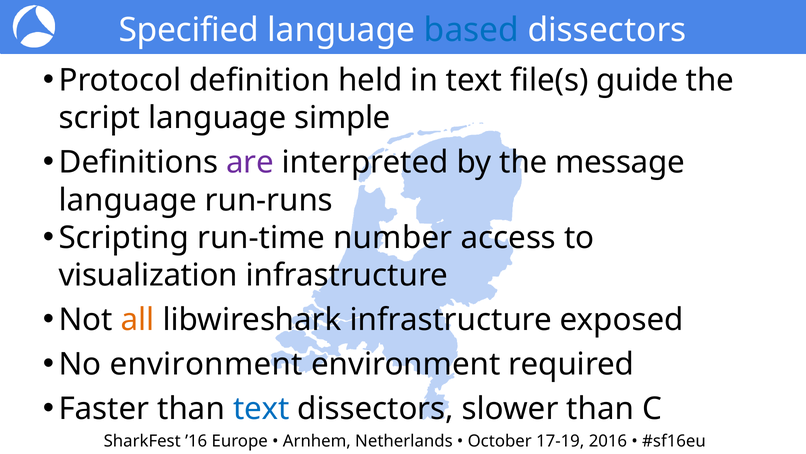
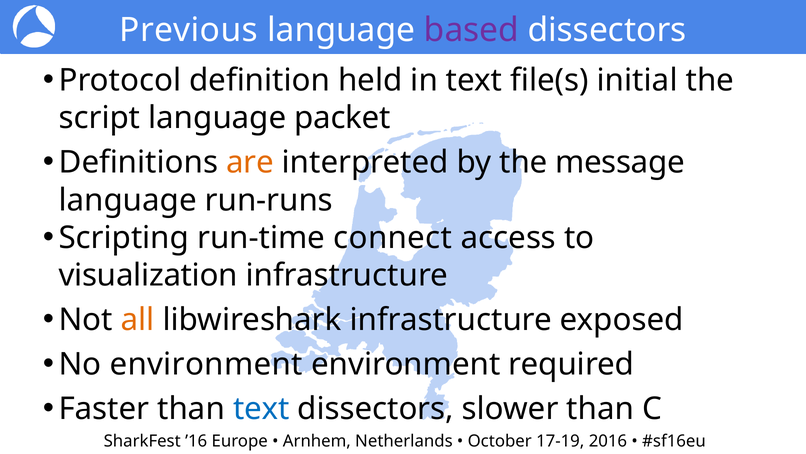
Specified: Specified -> Previous
based colour: blue -> purple
guide: guide -> initial
simple: simple -> packet
are colour: purple -> orange
number: number -> connect
